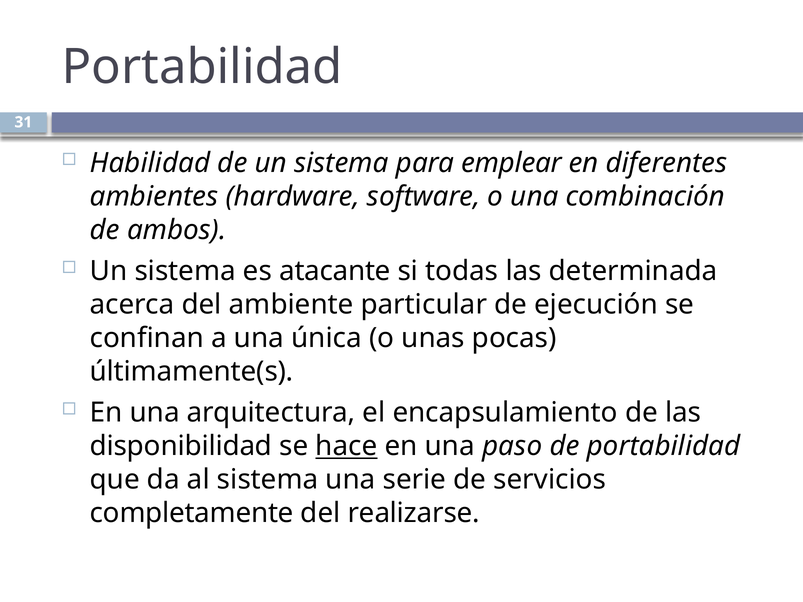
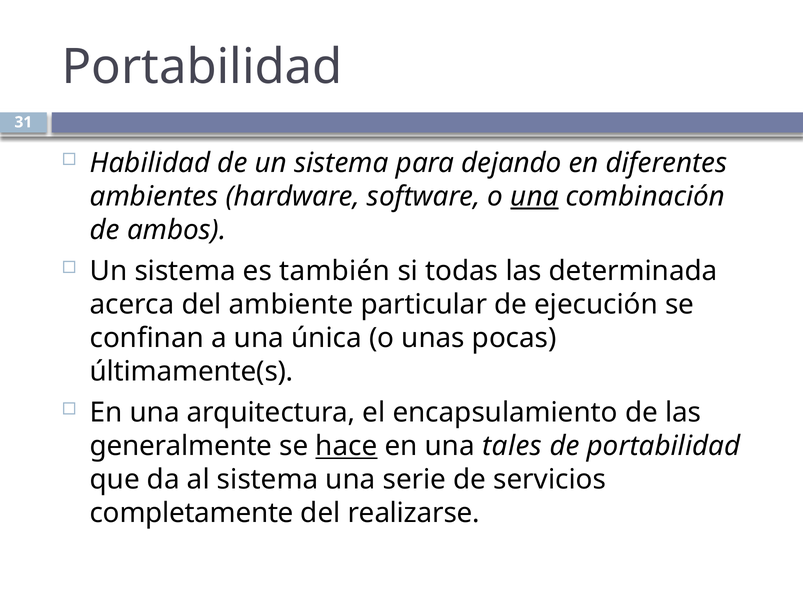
emplear: emplear -> dejando
una at (534, 197) underline: none -> present
atacante: atacante -> también
disponibilidad: disponibilidad -> generalmente
paso: paso -> tales
